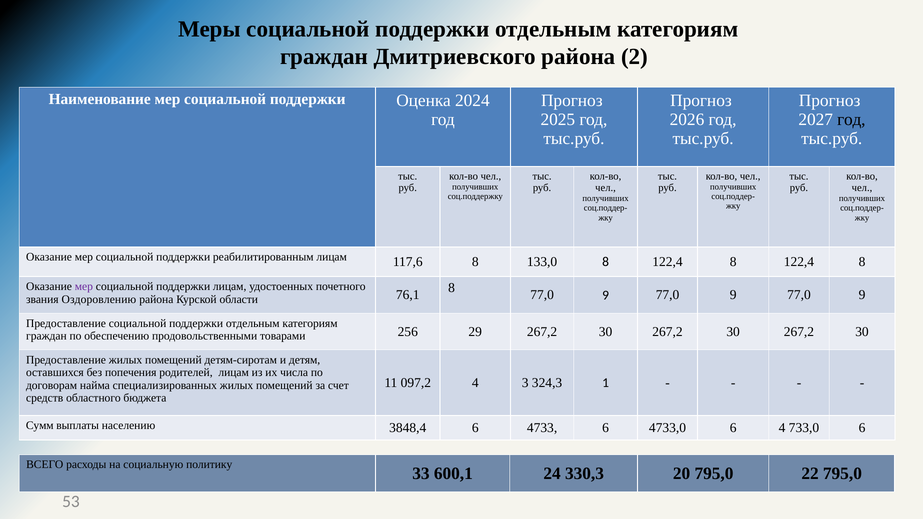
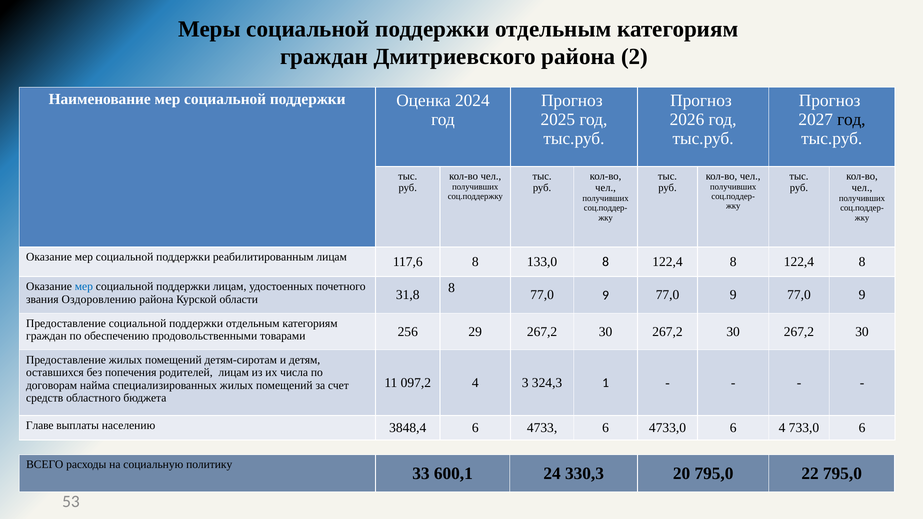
мер at (84, 287) colour: purple -> blue
76,1: 76,1 -> 31,8
Сумм: Сумм -> Главе
